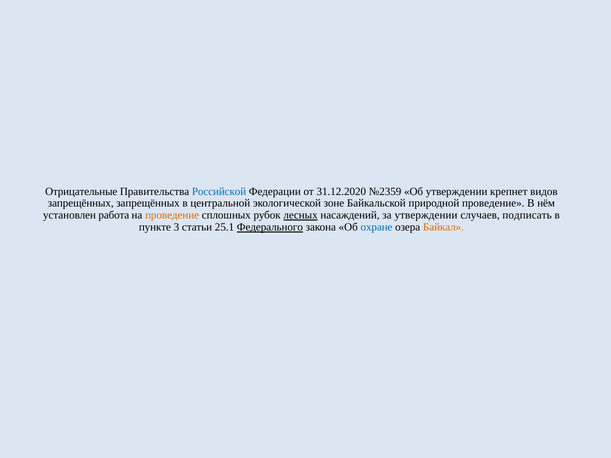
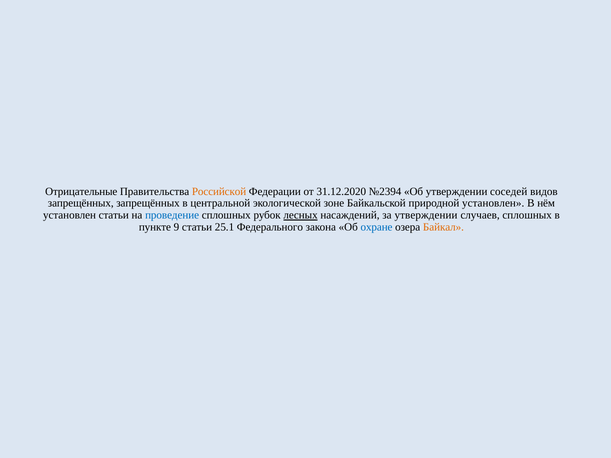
Российской colour: blue -> orange
№2359: №2359 -> №2394
крепнет: крепнет -> соседей
природной проведение: проведение -> установлен
установлен работа: работа -> статьи
проведение at (172, 215) colour: orange -> blue
случаев подписать: подписать -> сплошных
3: 3 -> 9
Федерального underline: present -> none
